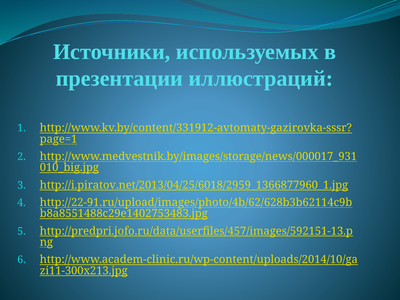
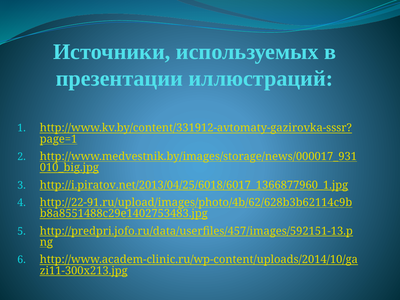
http://i.piratov.net/2013/04/25/6018/2959_1366877960_1.jpg: http://i.piratov.net/2013/04/25/6018/2959_1366877960_1.jpg -> http://i.piratov.net/2013/04/25/6018/6017_1366877960_1.jpg
